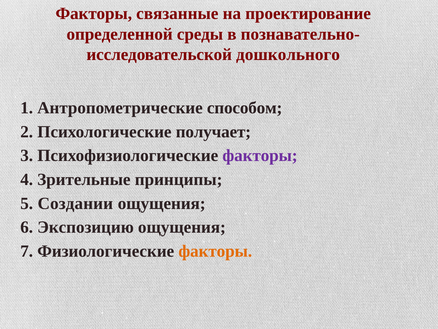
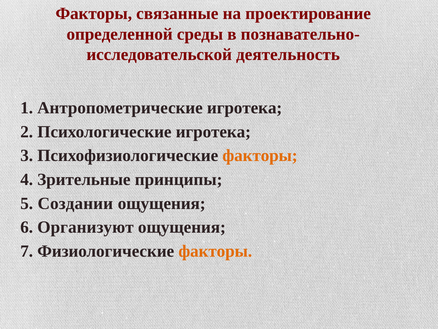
дошкольного: дошкольного -> деятельность
Антропометрические способом: способом -> игротека
Психологические получает: получает -> игротека
факторы at (260, 155) colour: purple -> orange
Экспозицию: Экспозицию -> Организуют
